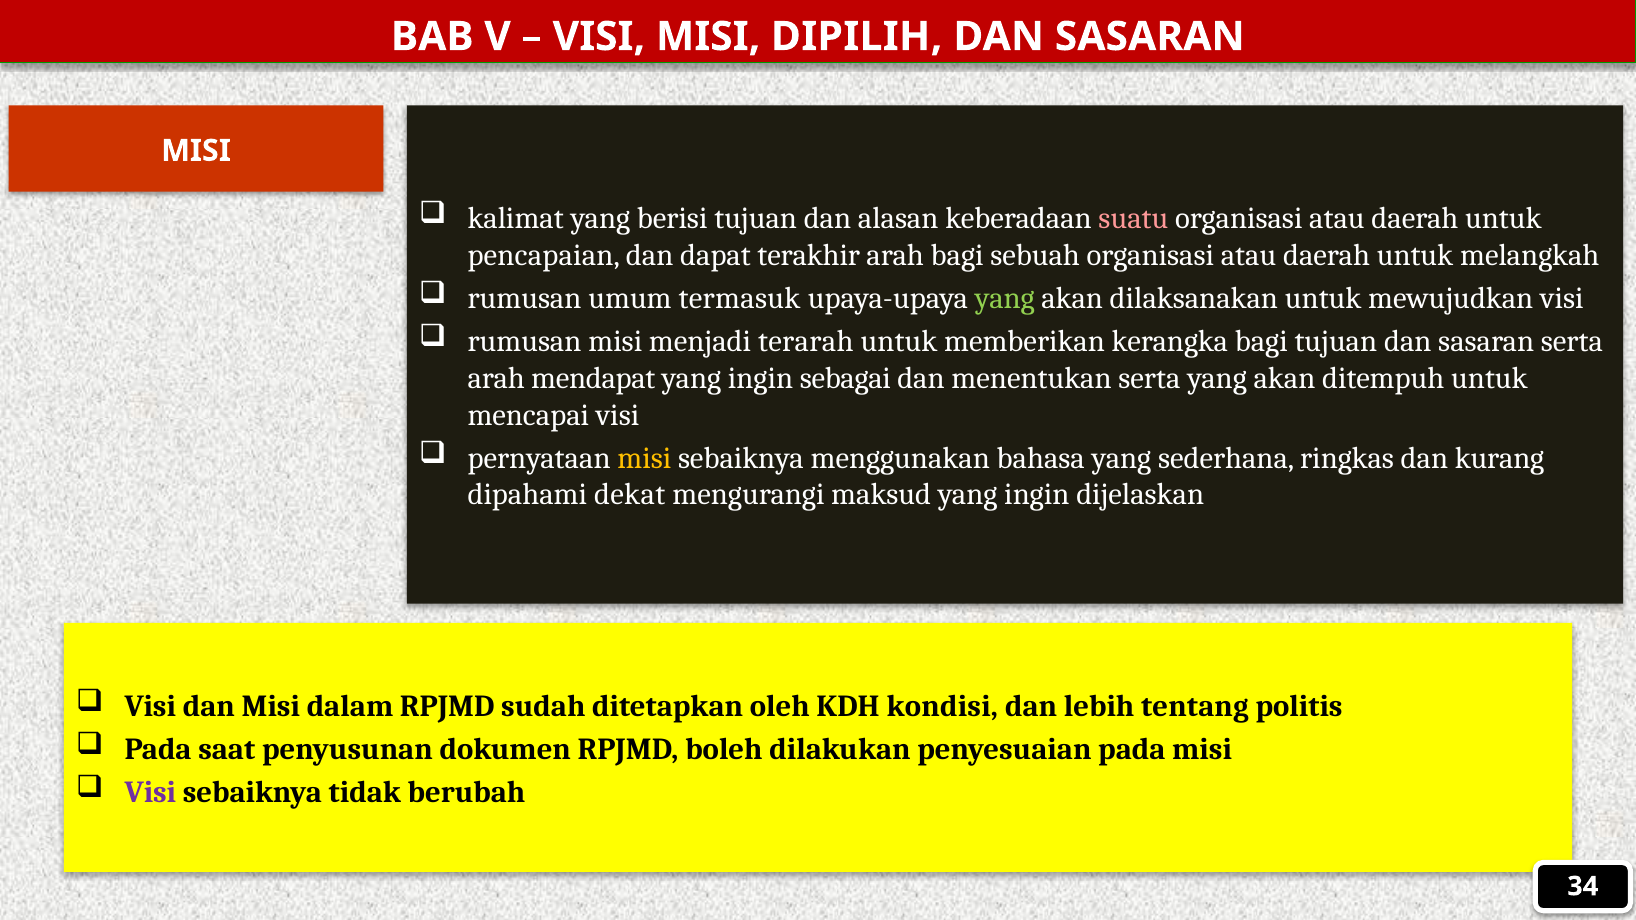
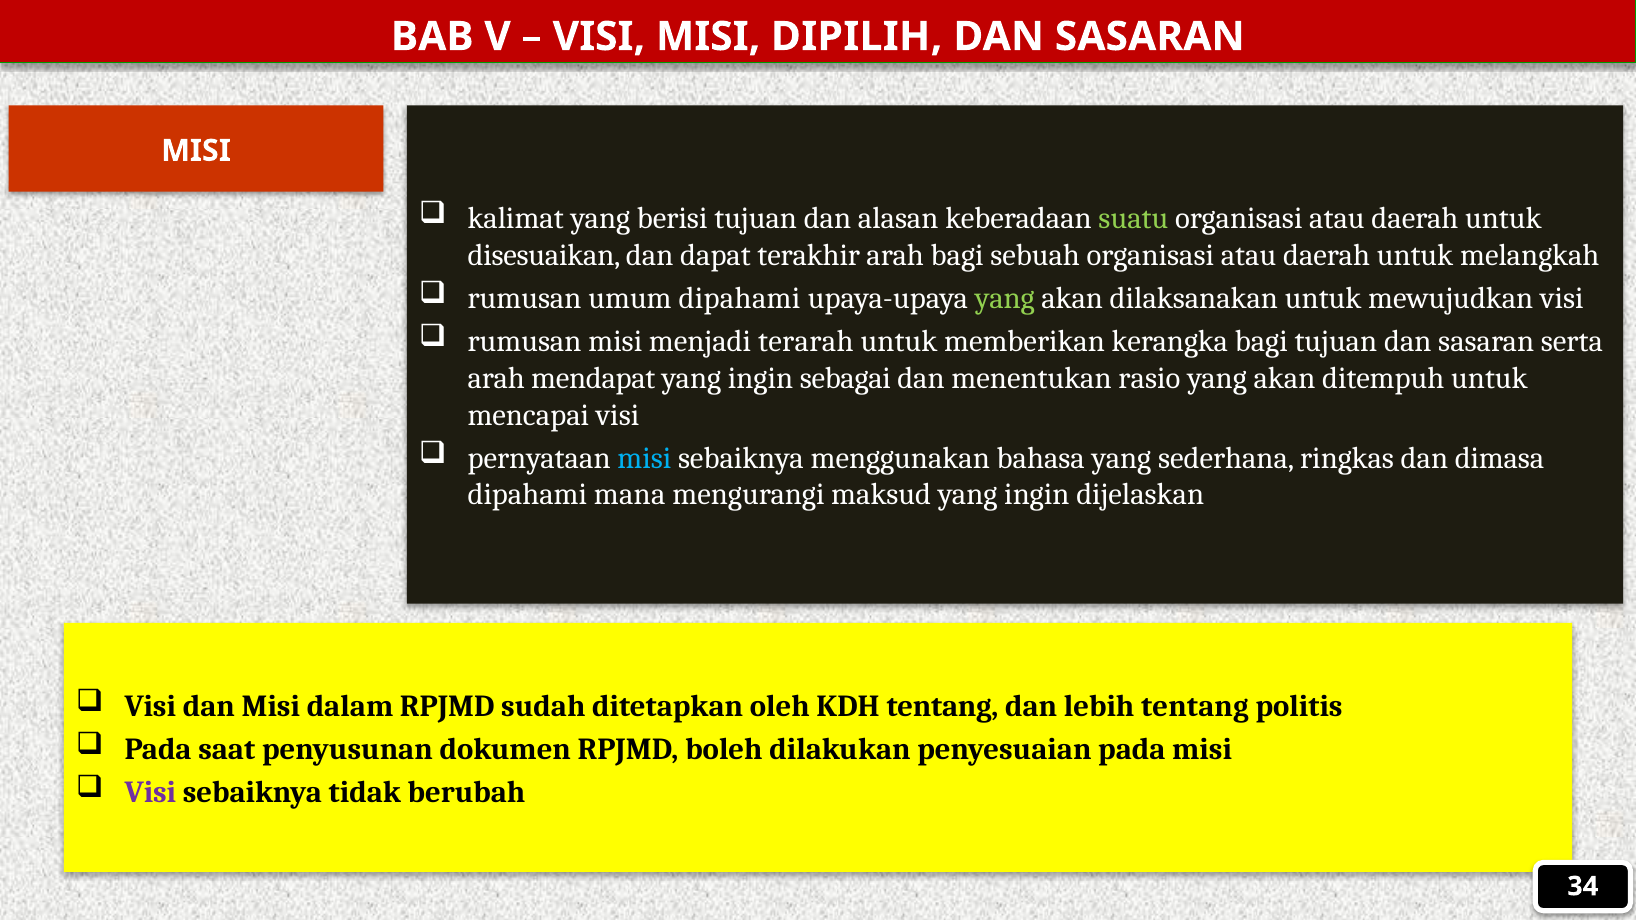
suatu colour: pink -> light green
pencapaian: pencapaian -> disesuaikan
umum termasuk: termasuk -> dipahami
menentukan serta: serta -> rasio
misi at (644, 458) colour: yellow -> light blue
kurang: kurang -> dimasa
dekat: dekat -> mana
KDH kondisi: kondisi -> tentang
